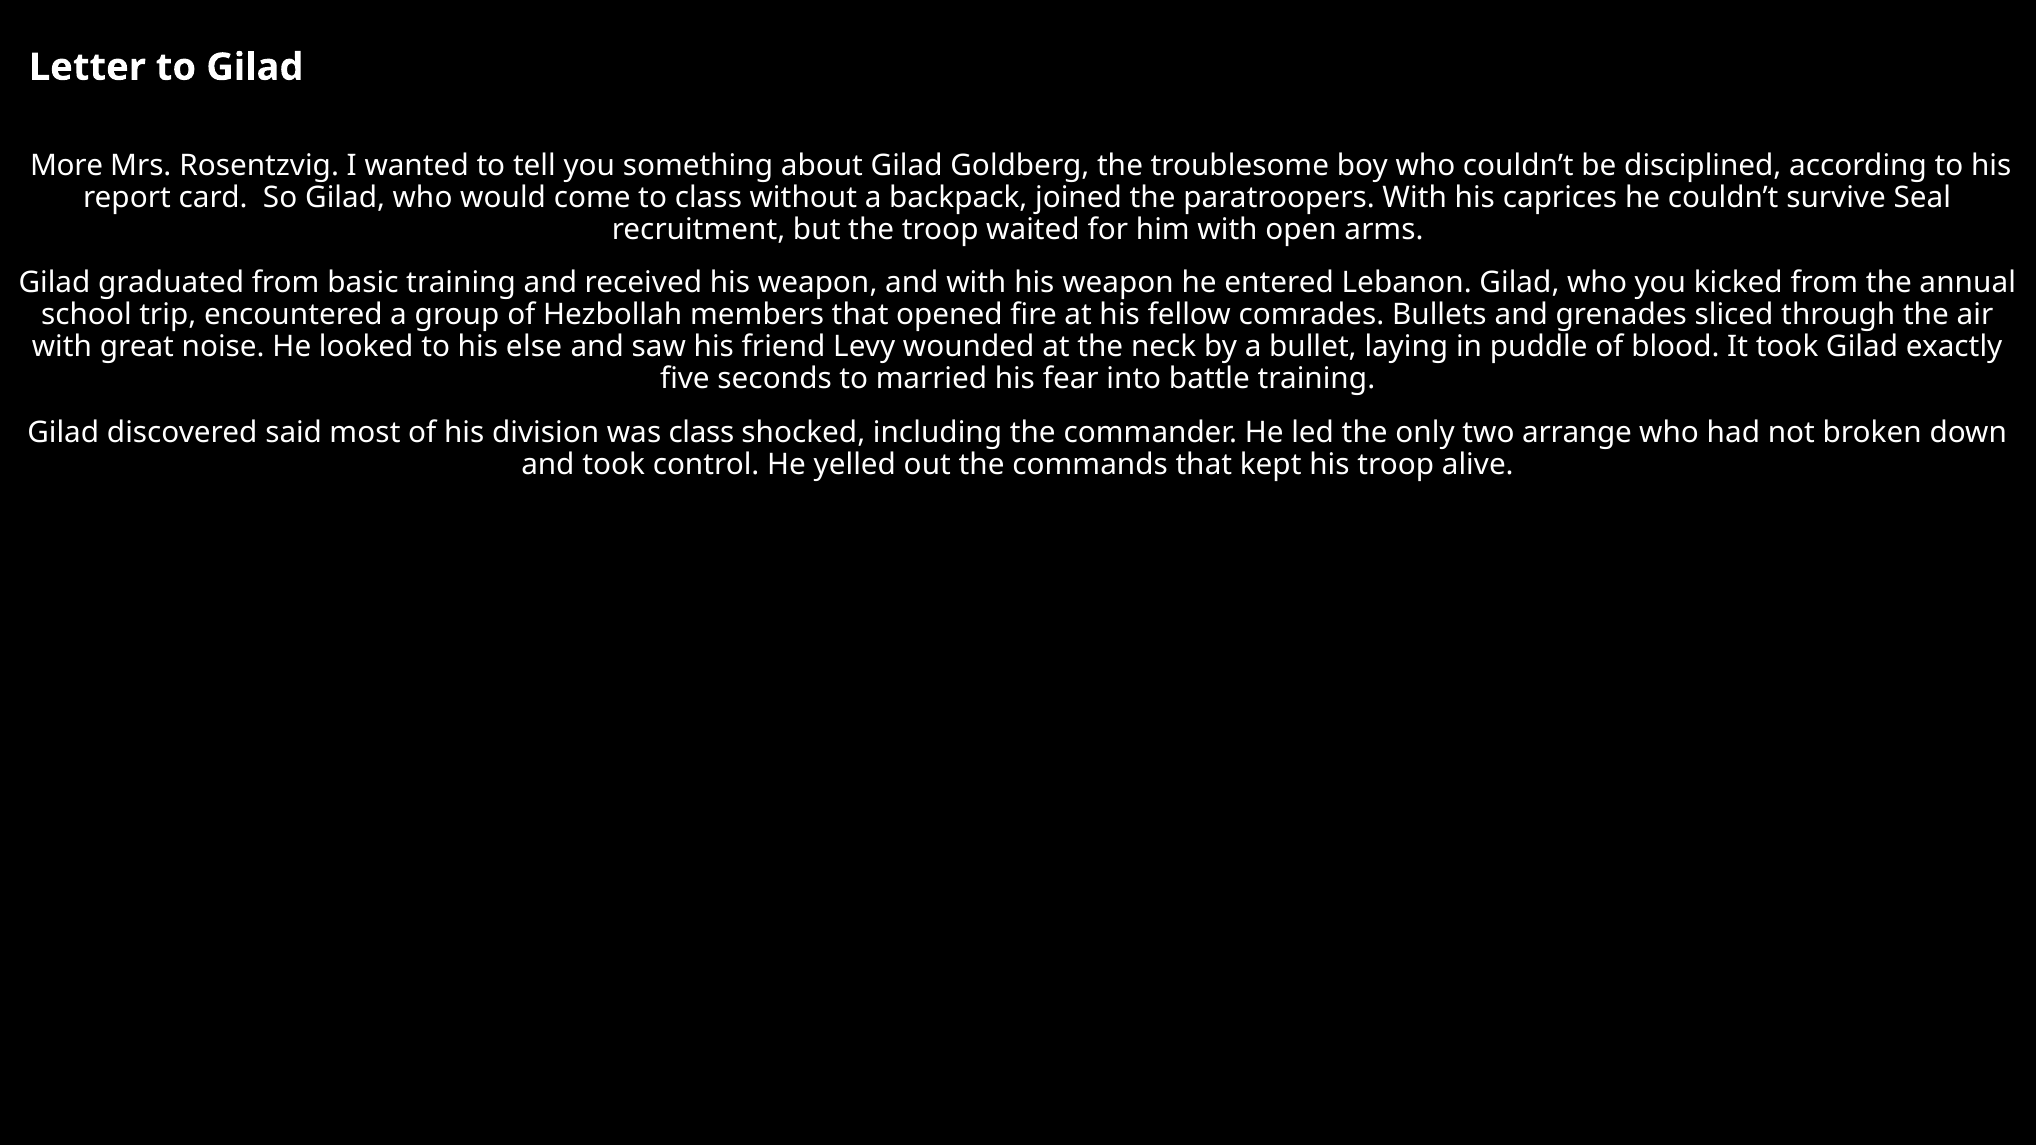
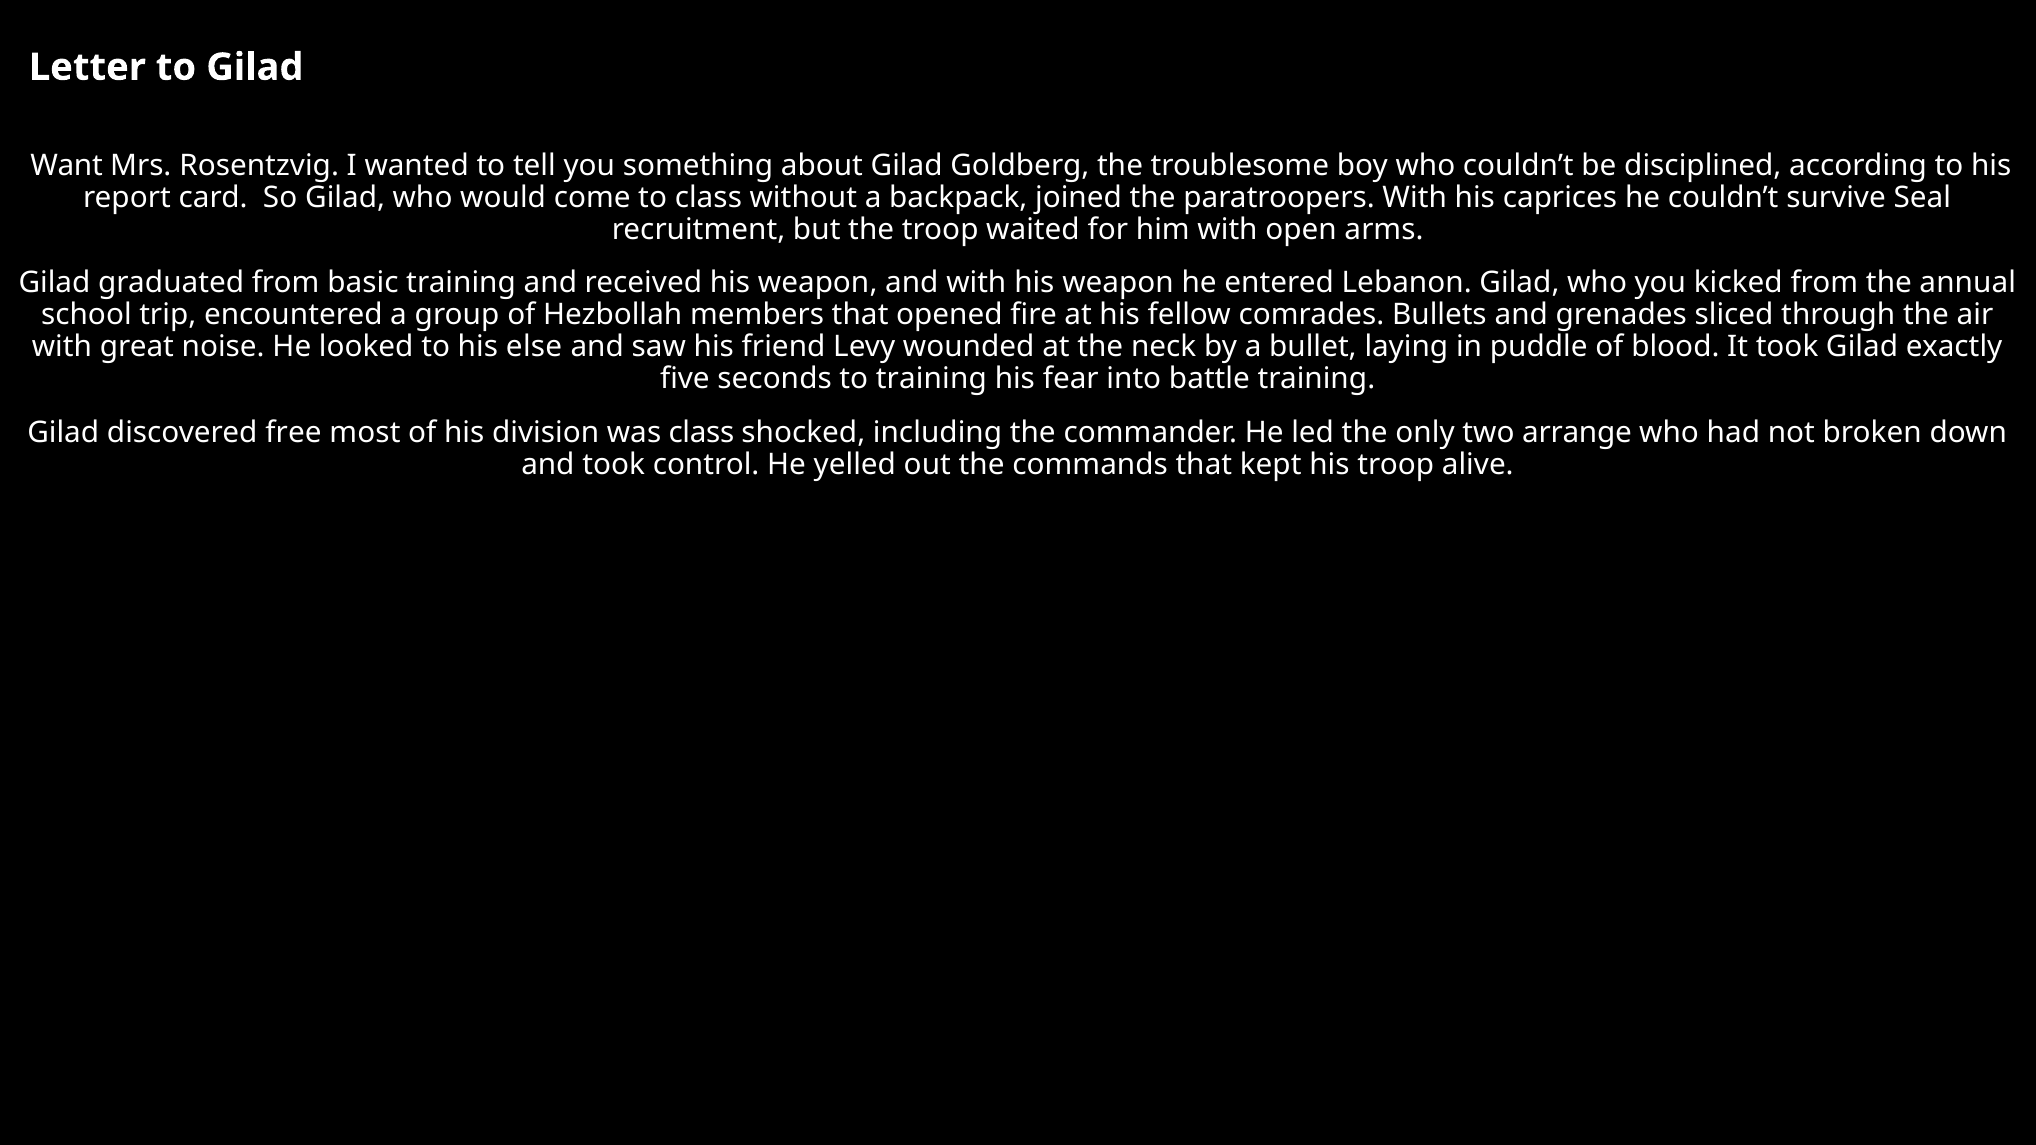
More: More -> Want
to married: married -> training
said: said -> free
